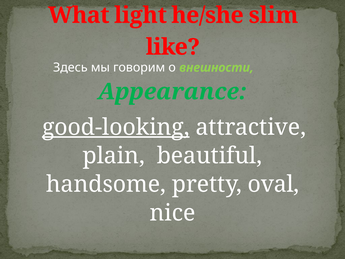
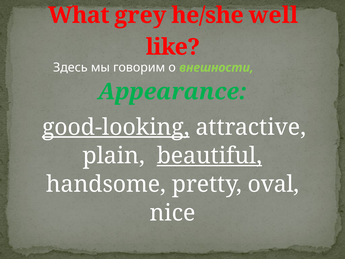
light: light -> grey
slim: slim -> well
beautiful underline: none -> present
